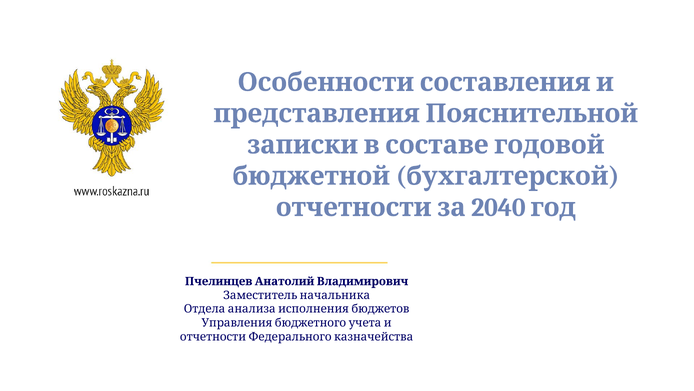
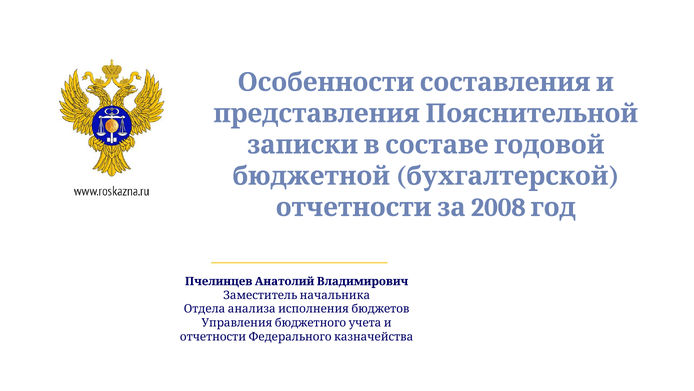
2040: 2040 -> 2008
